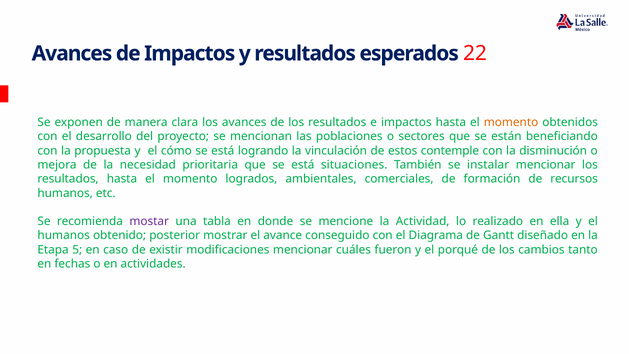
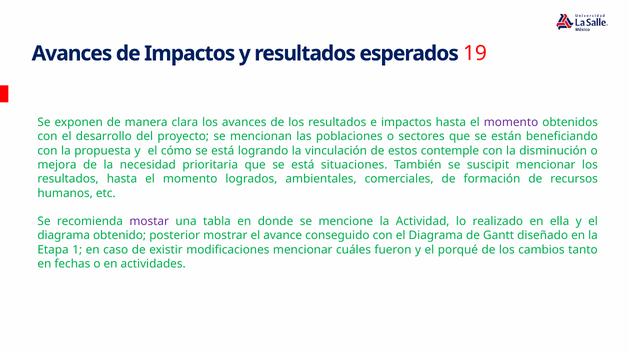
22: 22 -> 19
momento at (511, 122) colour: orange -> purple
instalar: instalar -> suscipit
humanos at (64, 235): humanos -> diagrama
5: 5 -> 1
